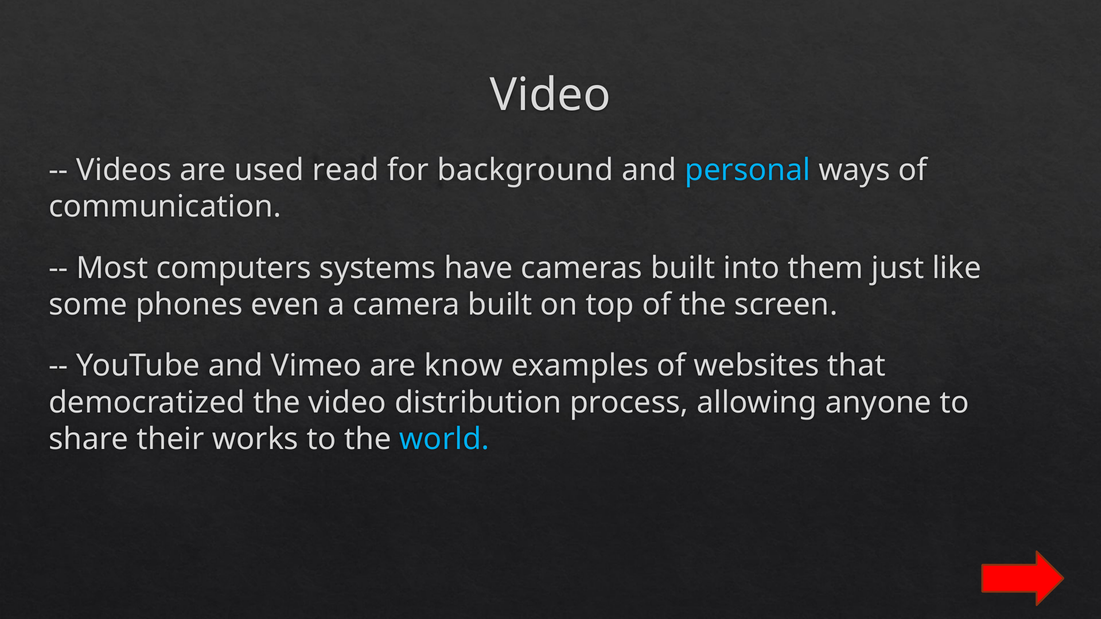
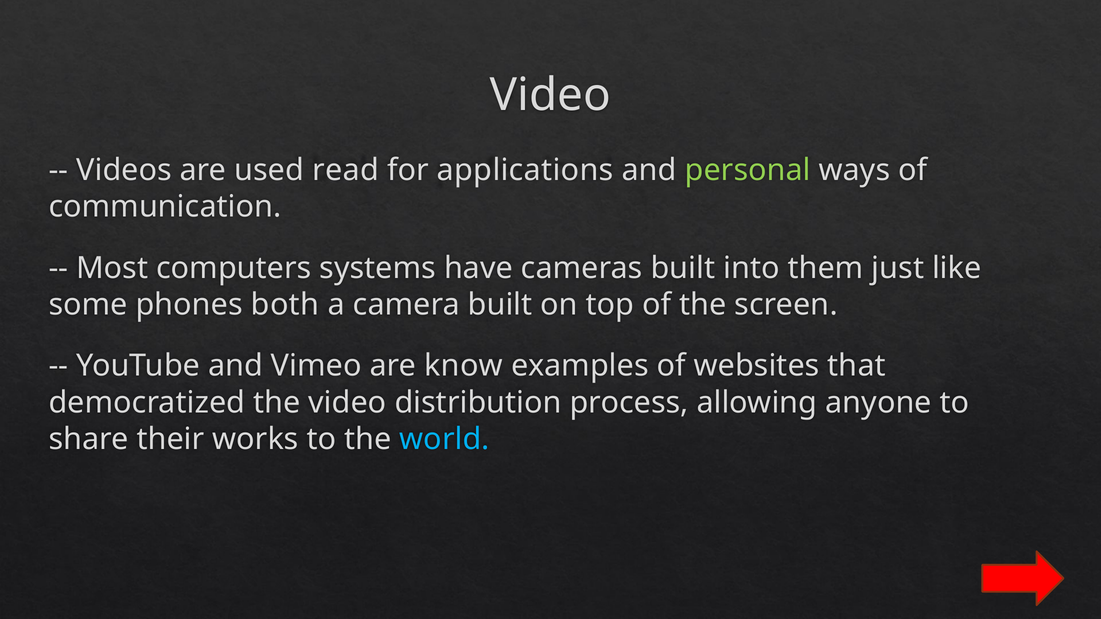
background: background -> applications
personal colour: light blue -> light green
even: even -> both
